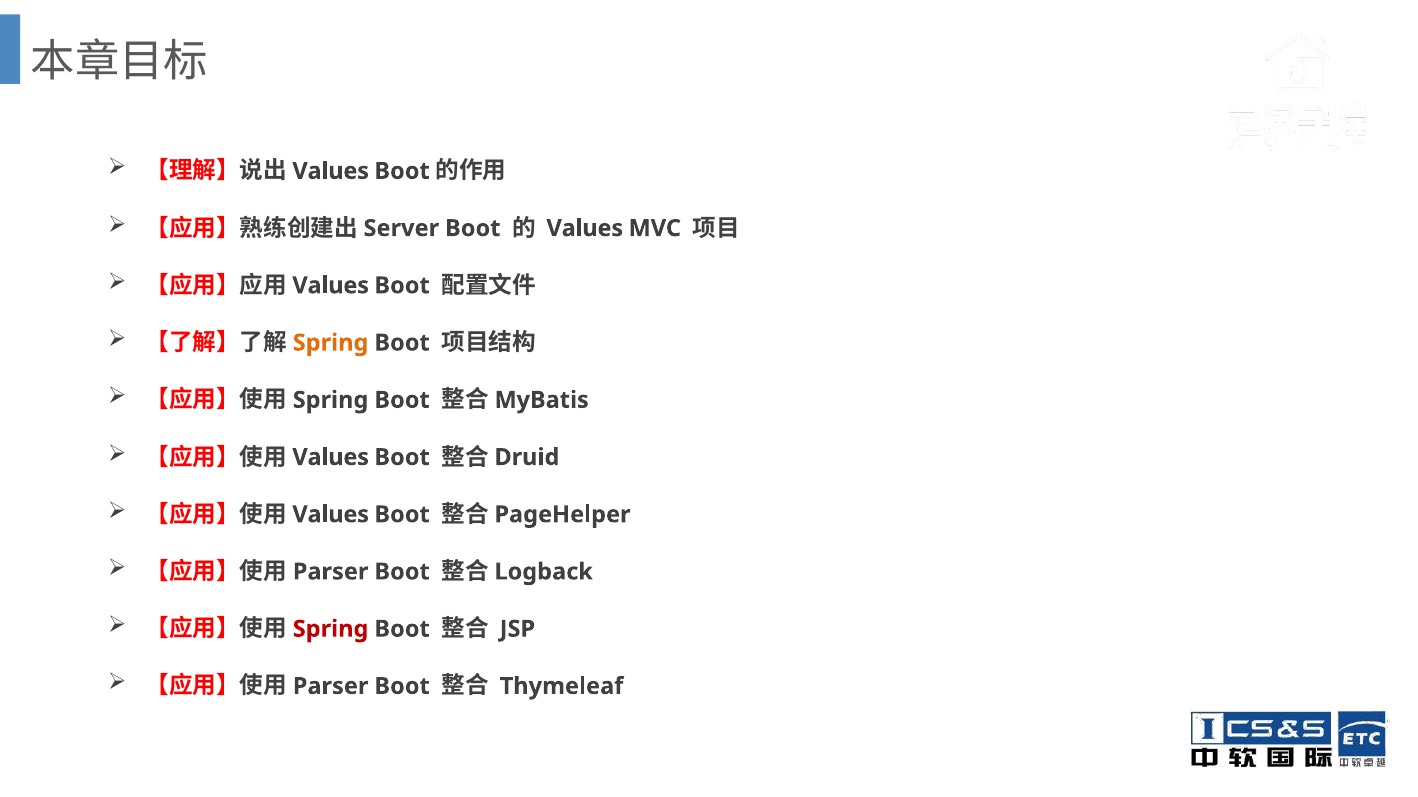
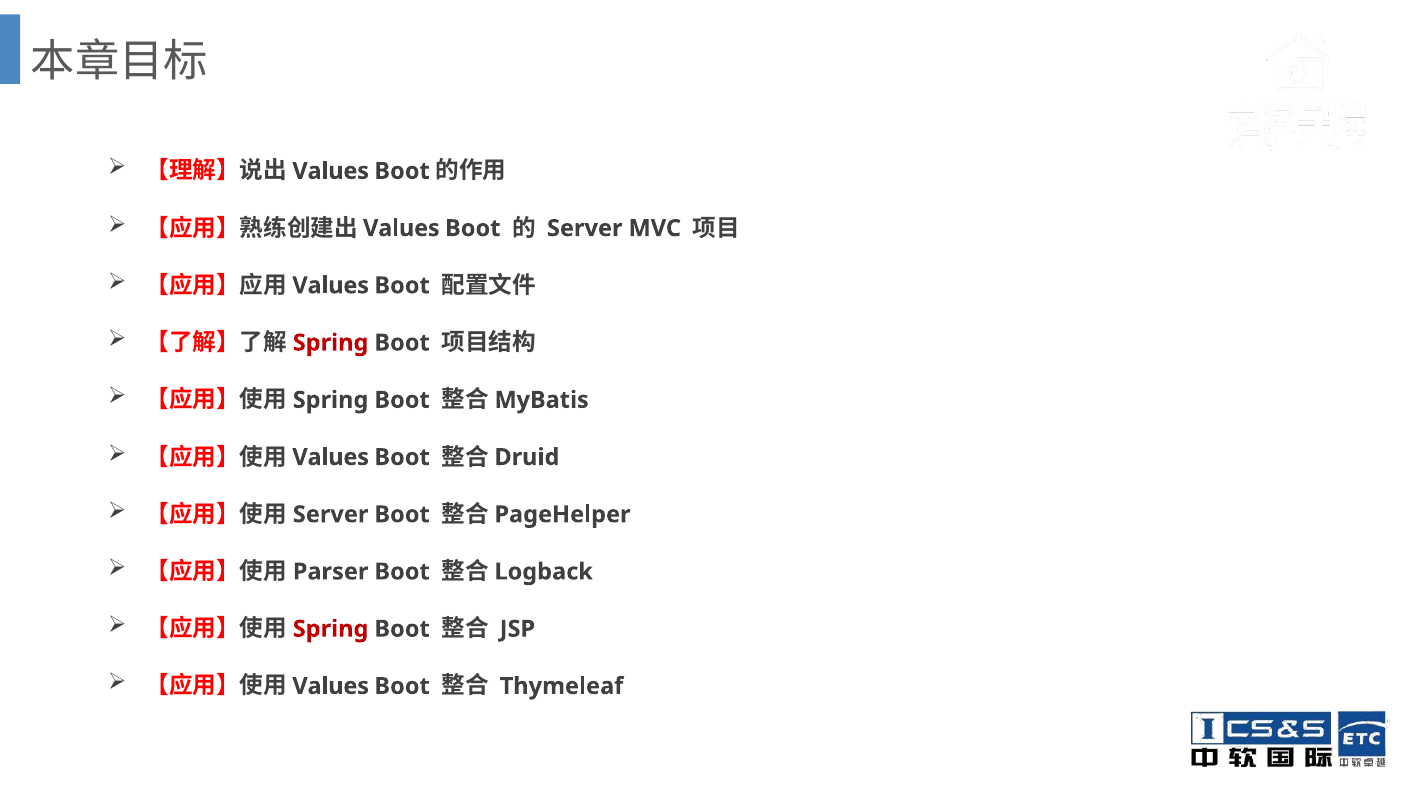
Server at (401, 228): Server -> Values
Values at (585, 228): Values -> Server
Spring at (331, 343) colour: orange -> red
Values at (331, 515): Values -> Server
Parser at (331, 687): Parser -> Values
